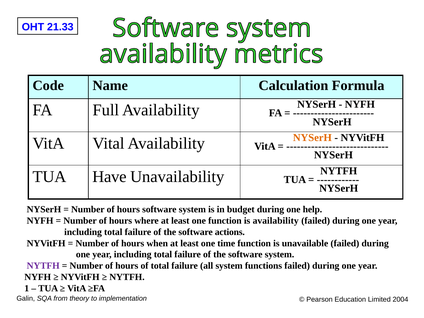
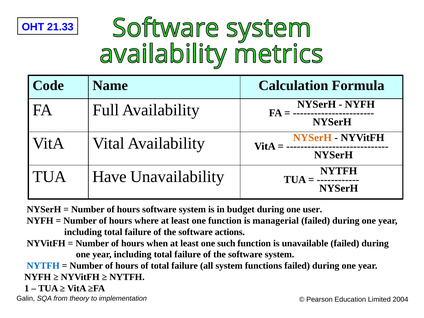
help: help -> user
is availability: availability -> managerial
time: time -> such
NYTFH at (43, 266) colour: purple -> blue
